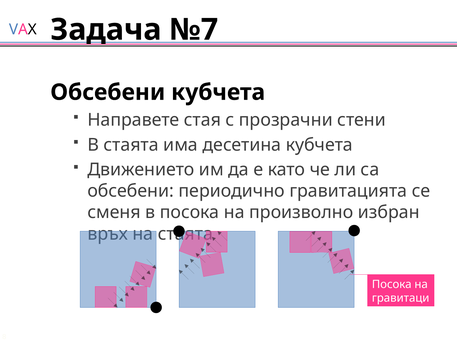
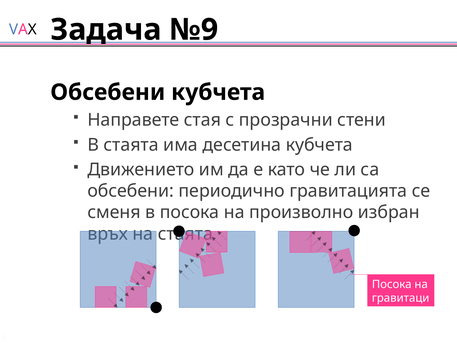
№7: №7 -> №9
